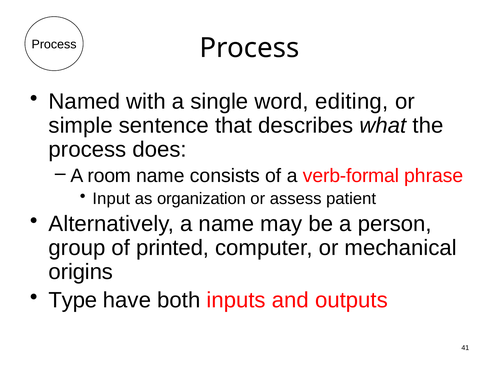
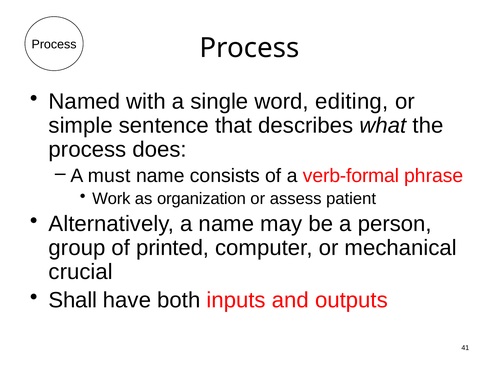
room: room -> must
Input: Input -> Work
origins: origins -> crucial
Type: Type -> Shall
